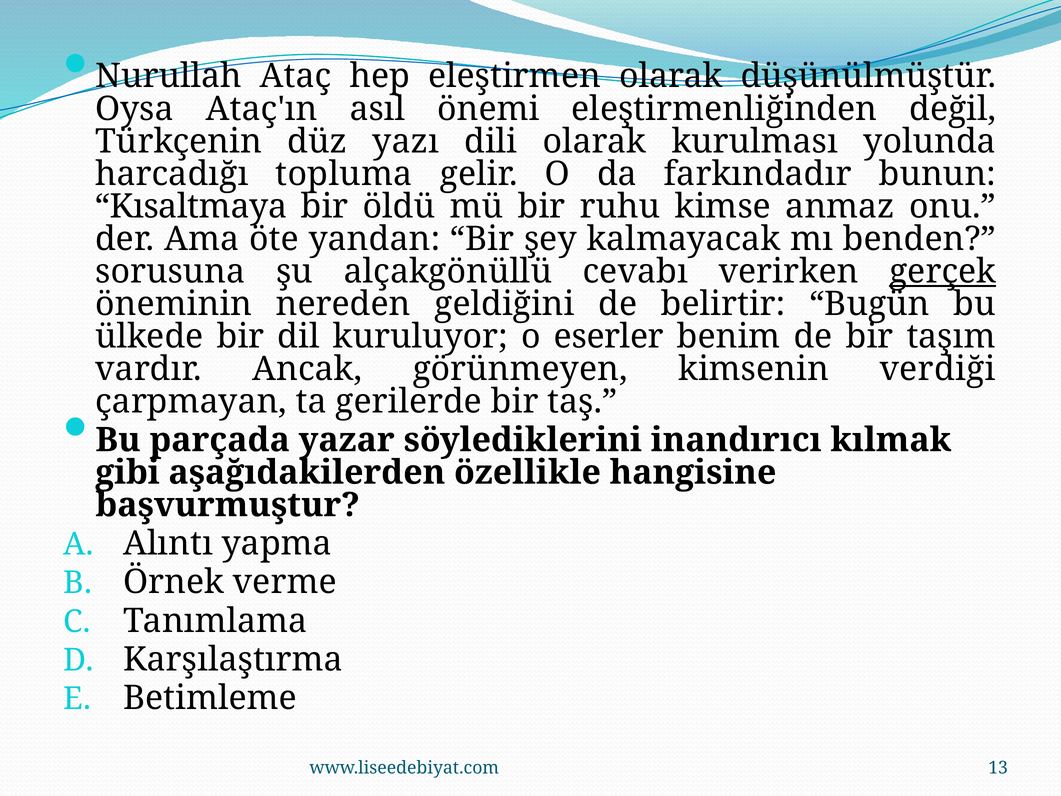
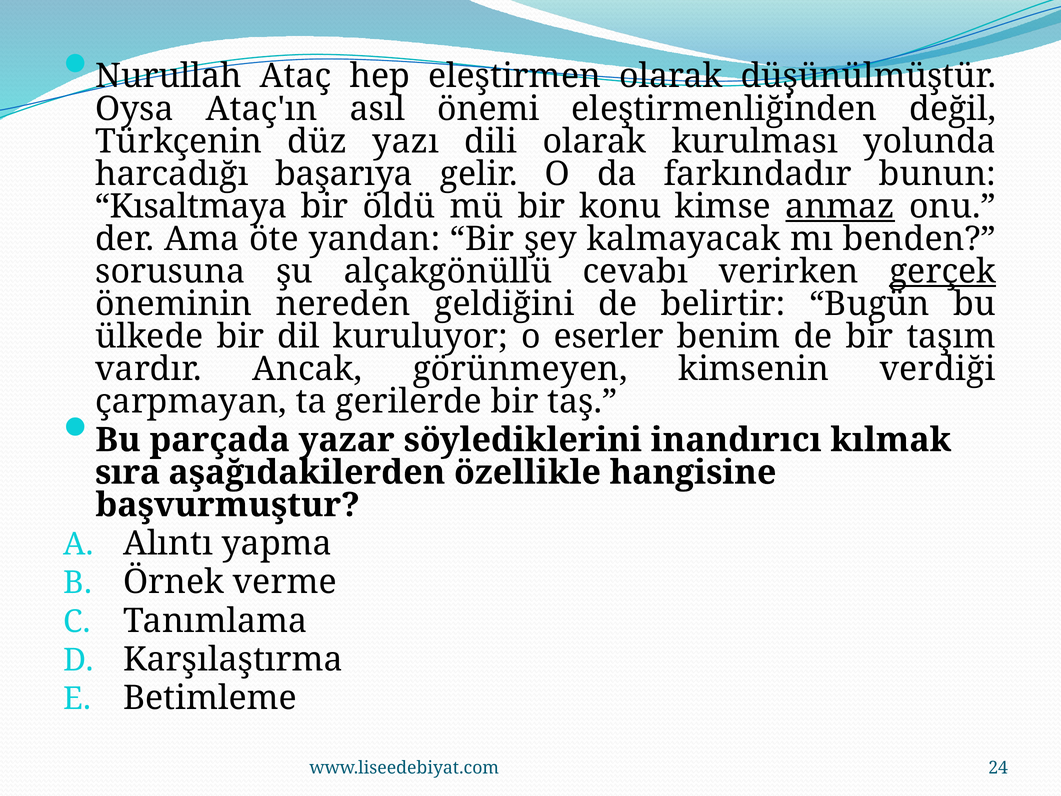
topluma: topluma -> başarıya
ruhu: ruhu -> konu
anmaz underline: none -> present
gibi: gibi -> sıra
13: 13 -> 24
